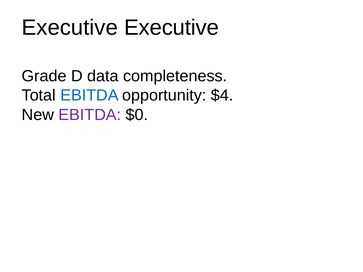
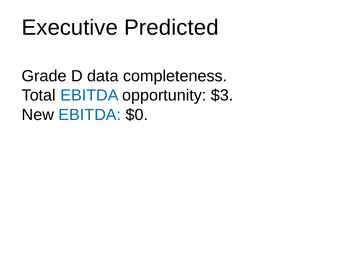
Executive Executive: Executive -> Predicted
$4: $4 -> $3
EBITDA at (90, 115) colour: purple -> blue
